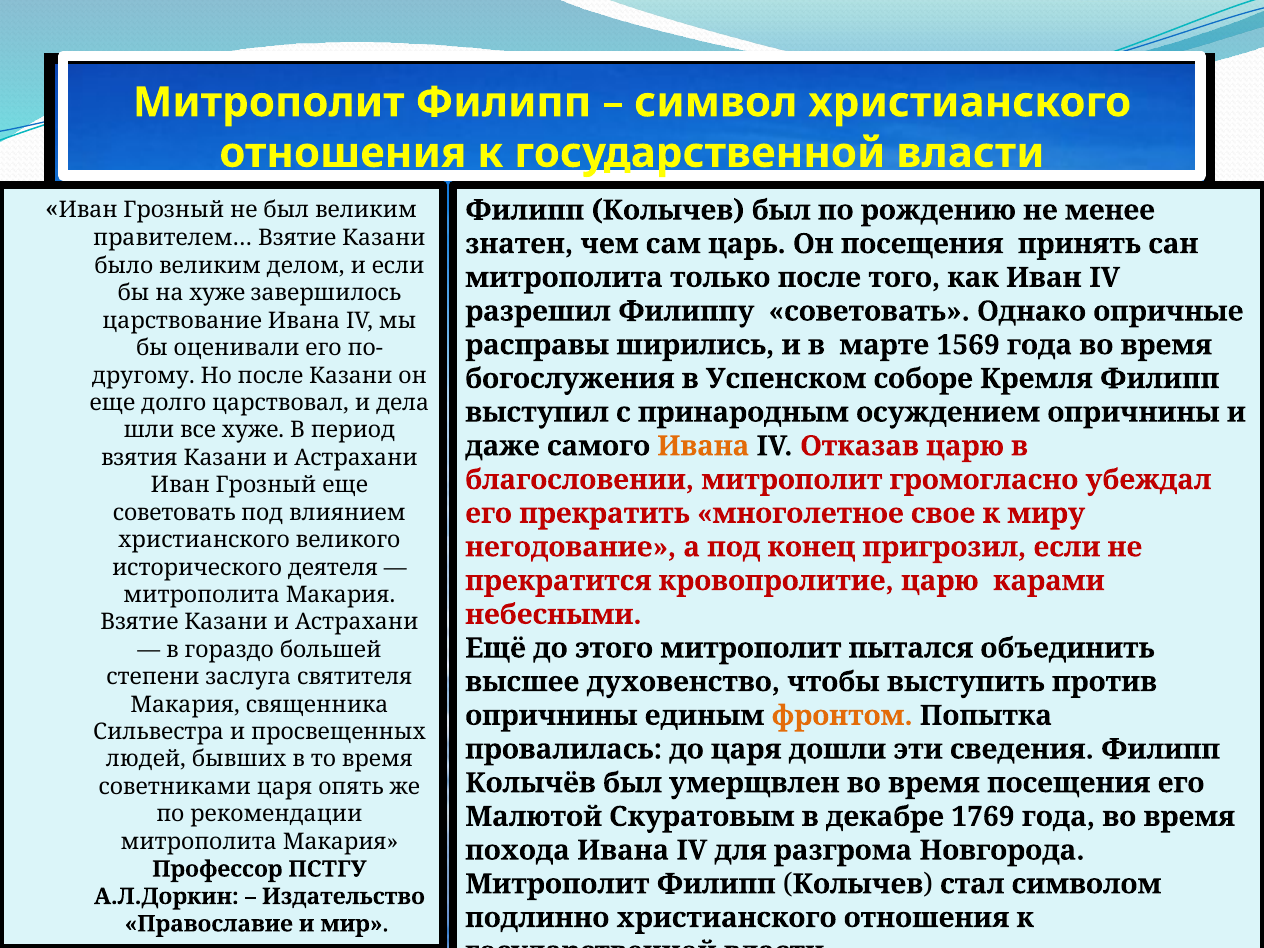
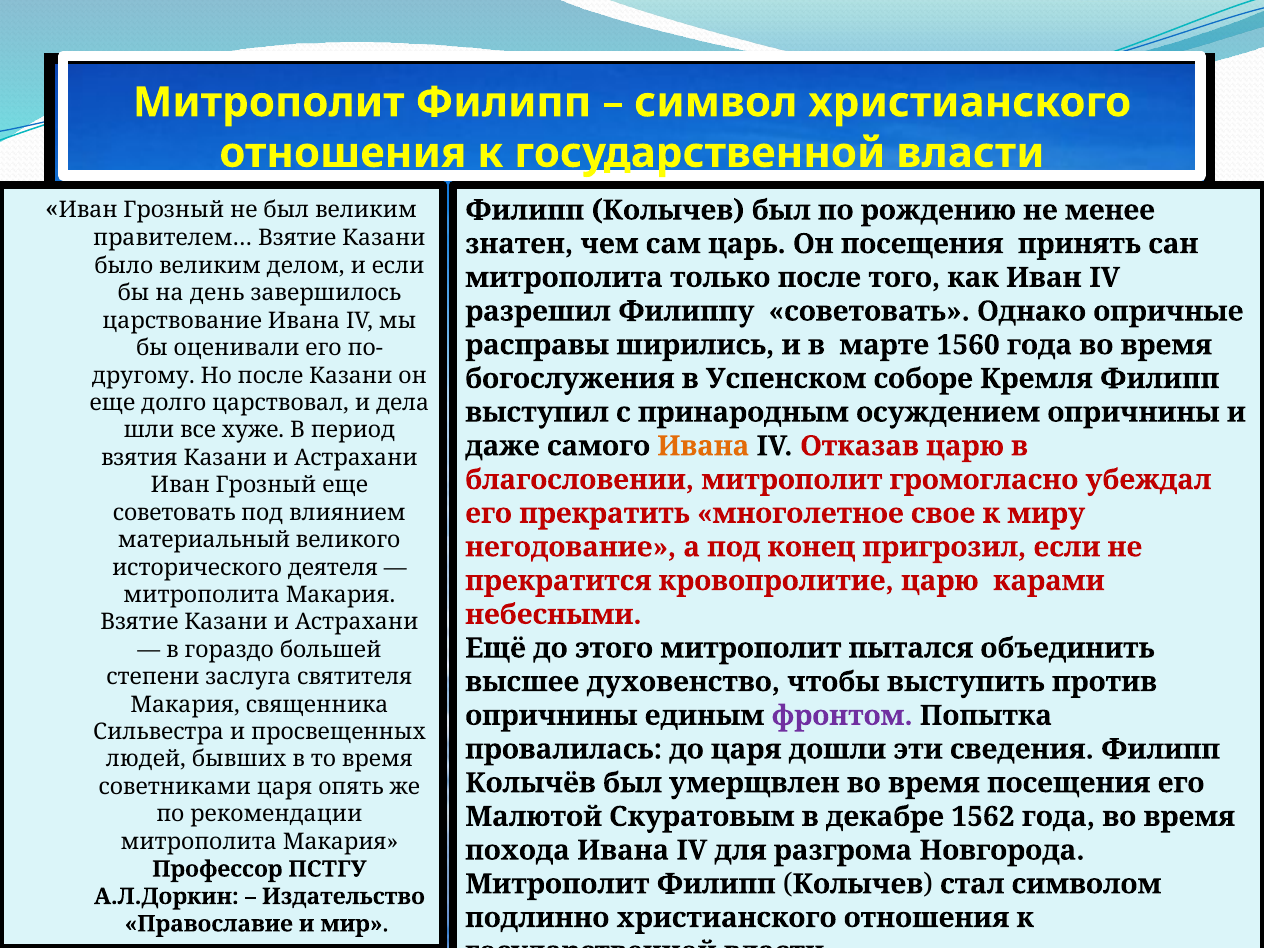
на хуже: хуже -> день
1569: 1569 -> 1560
христианского at (204, 540): христианского -> материальный
фронтом colour: orange -> purple
1769: 1769 -> 1562
